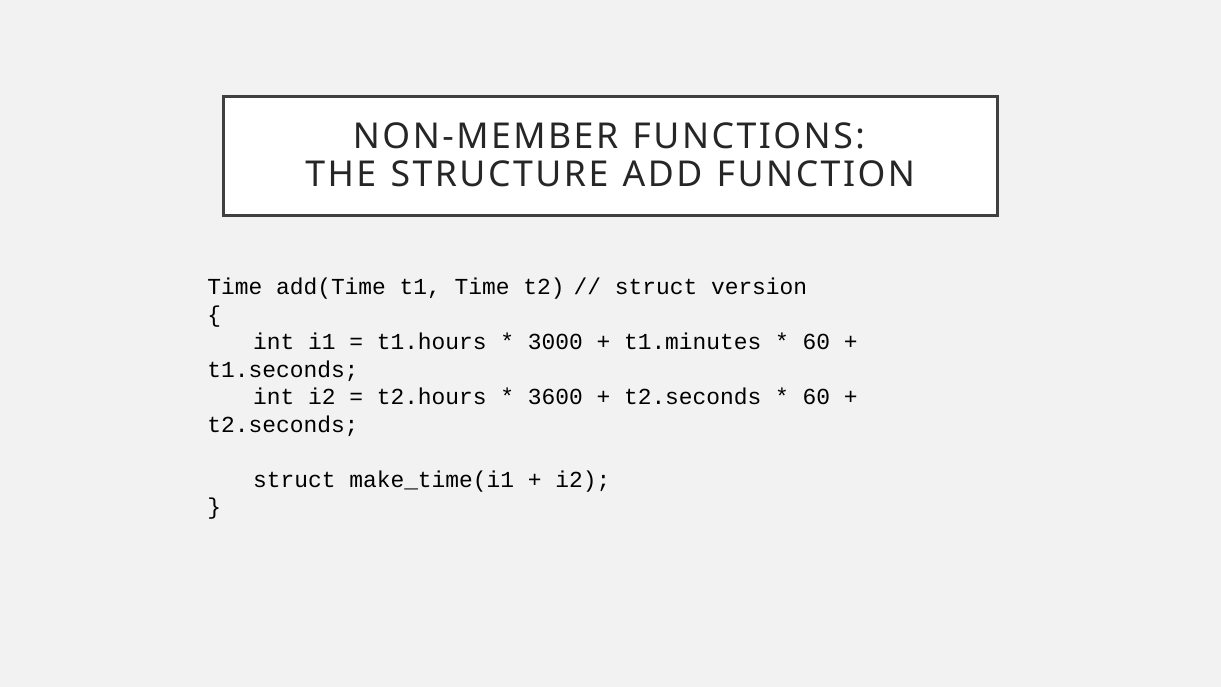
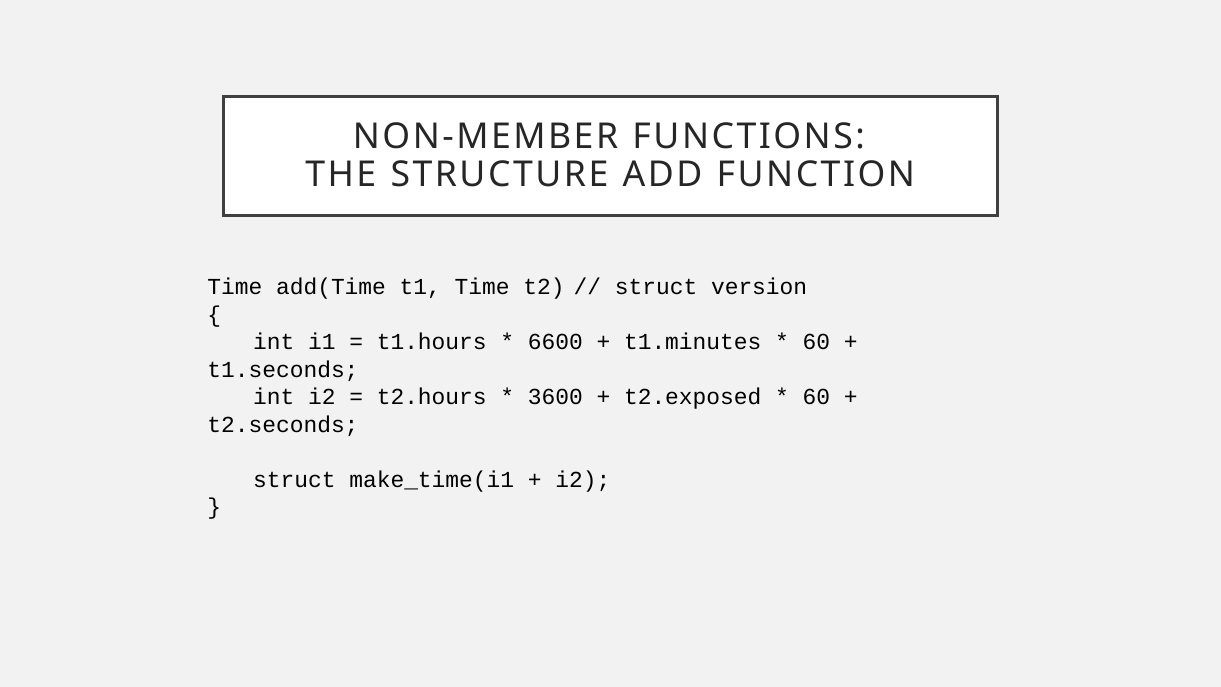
3000: 3000 -> 6600
t2.seconds at (693, 397): t2.seconds -> t2.exposed
